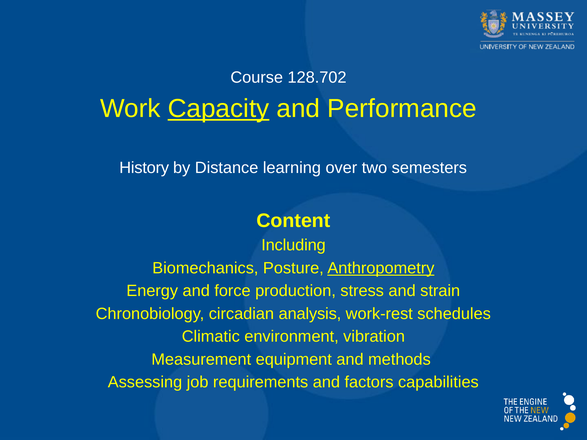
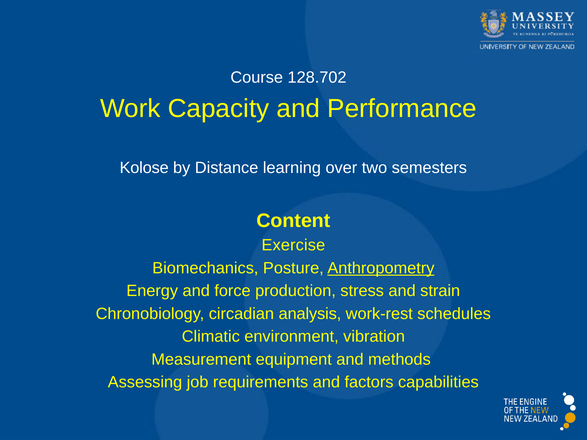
Capacity underline: present -> none
History: History -> Kolose
Including: Including -> Exercise
